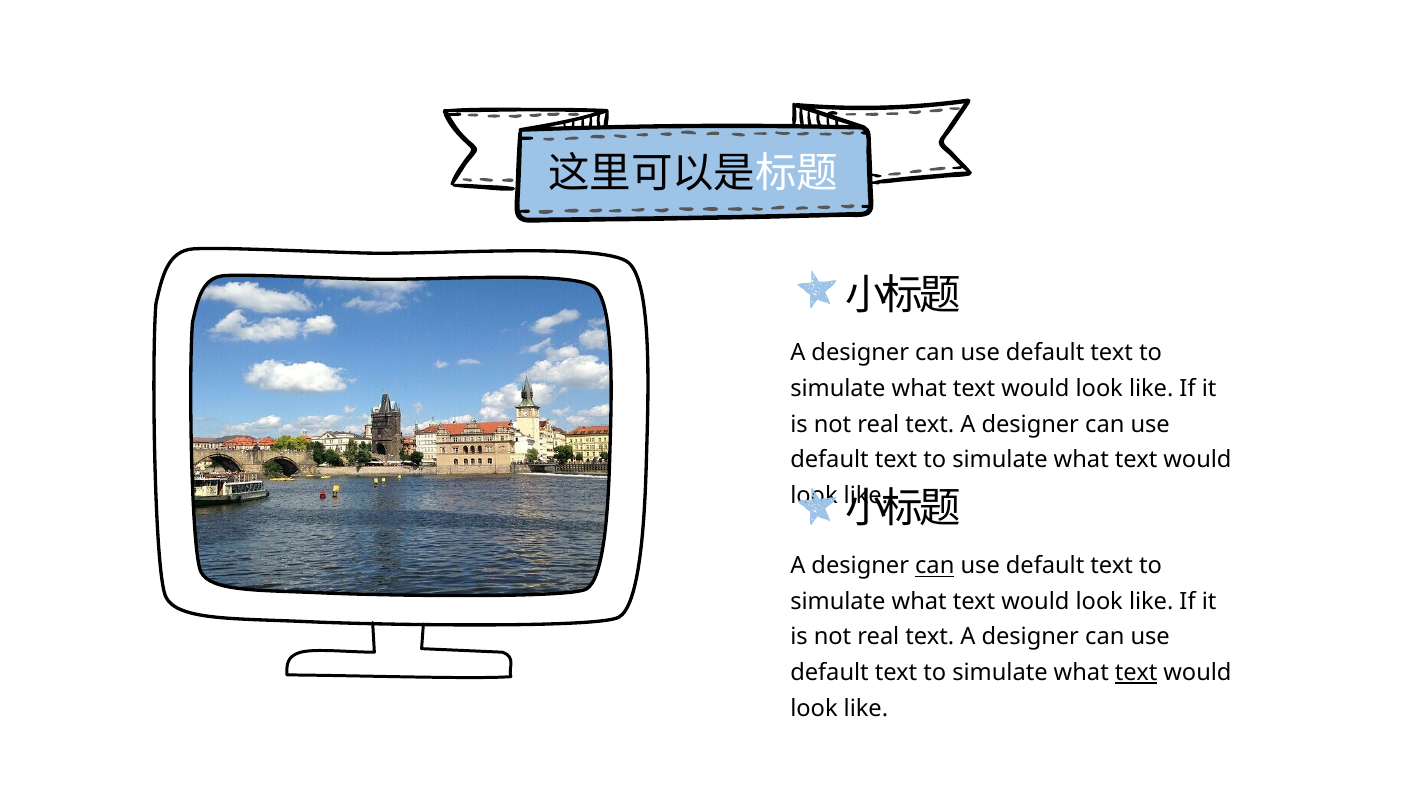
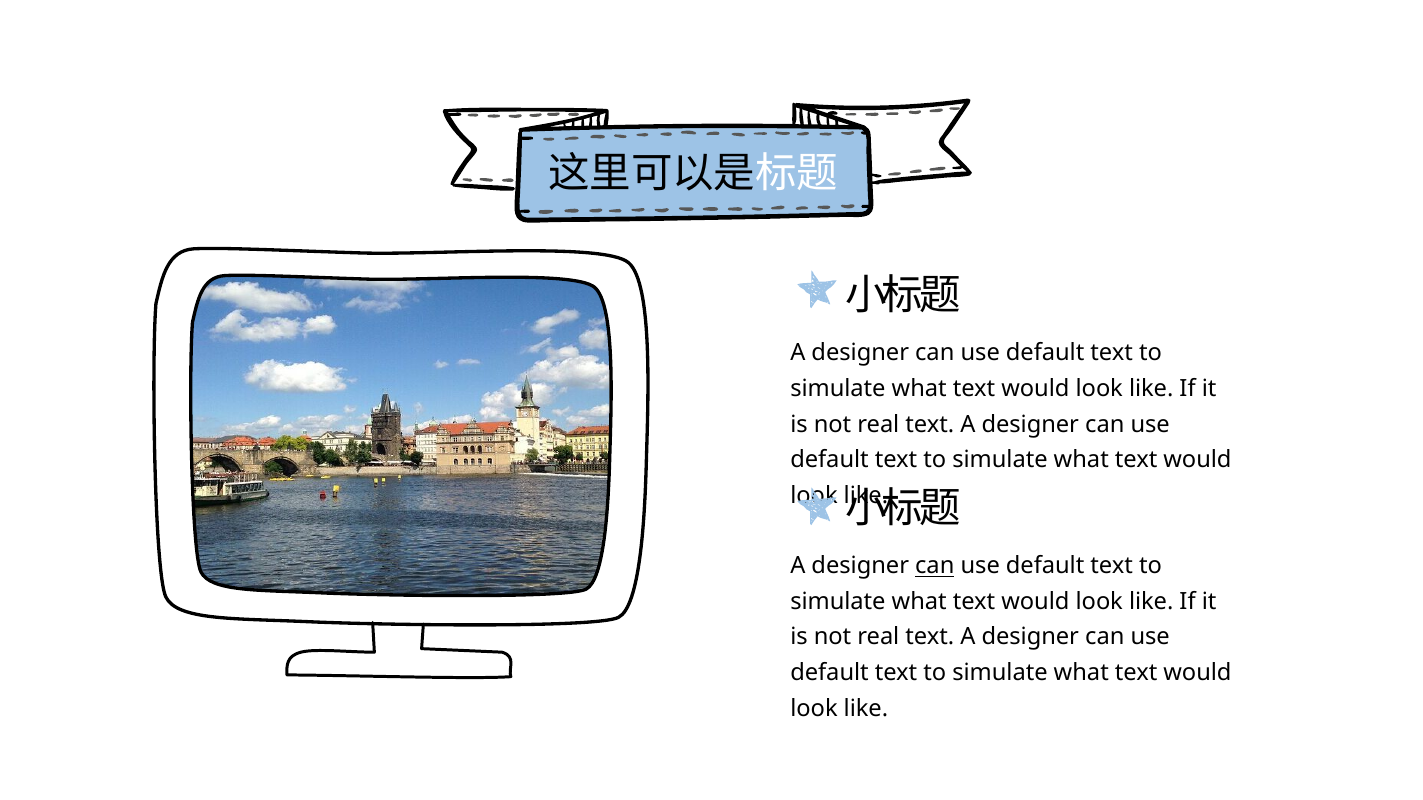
text at (1136, 673) underline: present -> none
